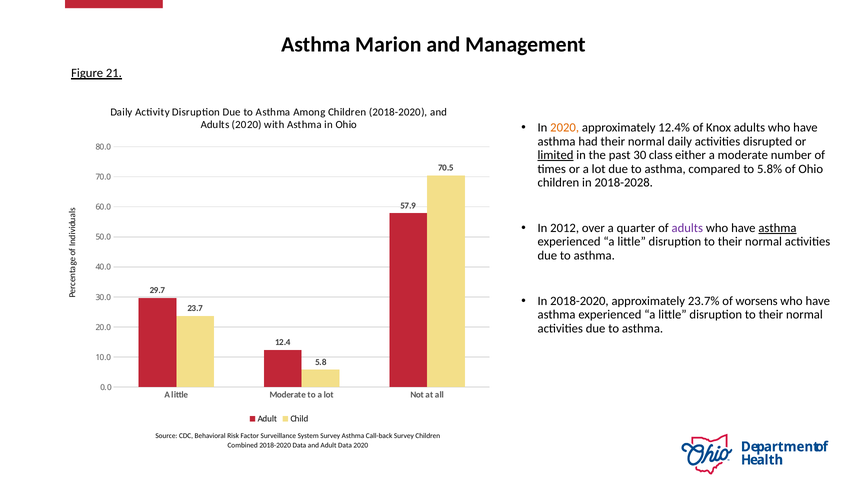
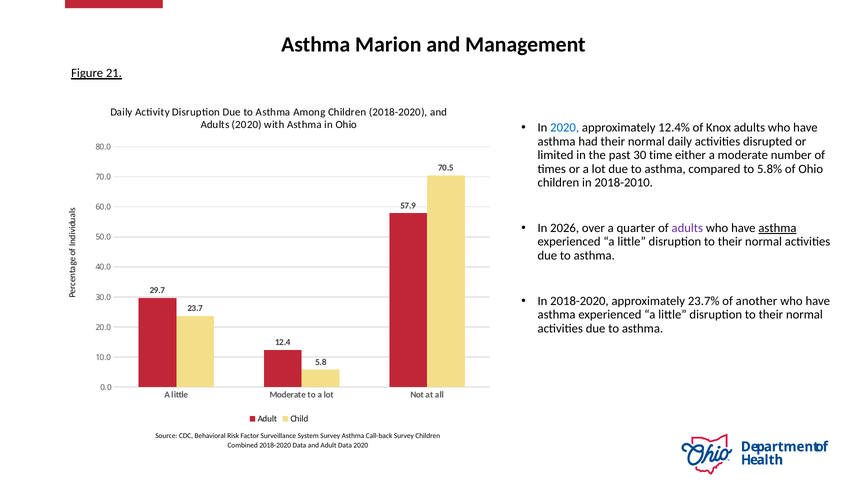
2020 at (565, 128) colour: orange -> blue
limited underline: present -> none
class: class -> time
2018-2028: 2018-2028 -> 2018-2010
2012: 2012 -> 2026
worsens: worsens -> another
